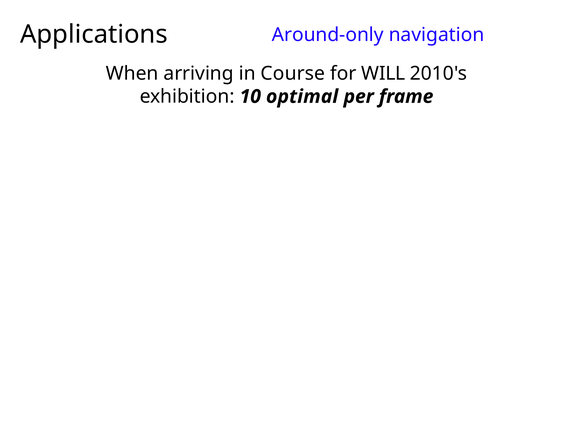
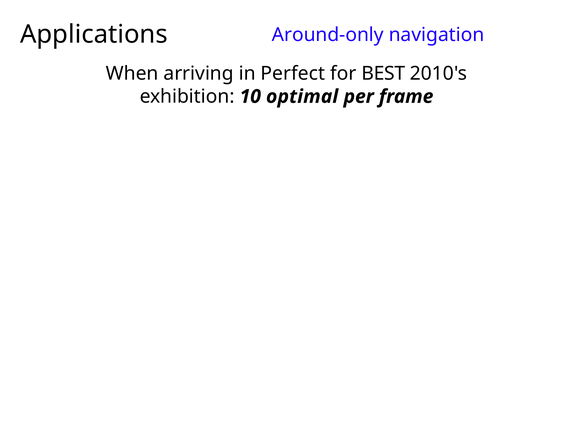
Course: Course -> Perfect
WILL: WILL -> BEST
